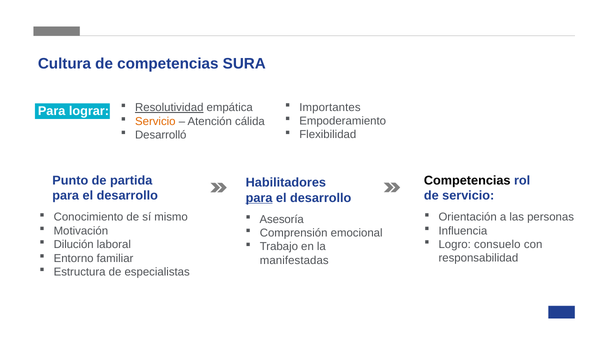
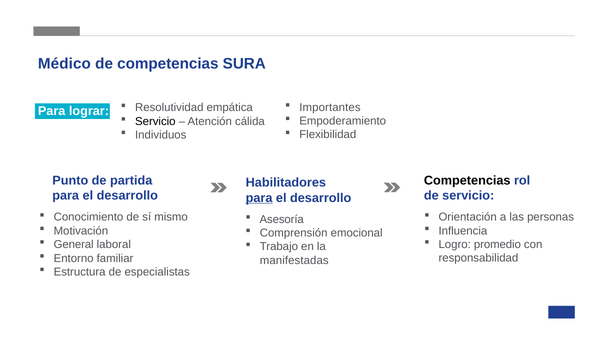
Cultura: Cultura -> Médico
Resolutividad underline: present -> none
Servicio at (155, 121) colour: orange -> black
Desarrolló: Desarrolló -> Individuos
consuelo: consuelo -> promedio
Dilución: Dilución -> General
